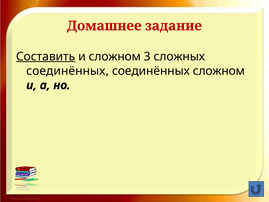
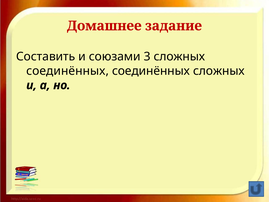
Составить underline: present -> none
и сложном: сложном -> союзами
соединённых сложном: сложном -> сложных
